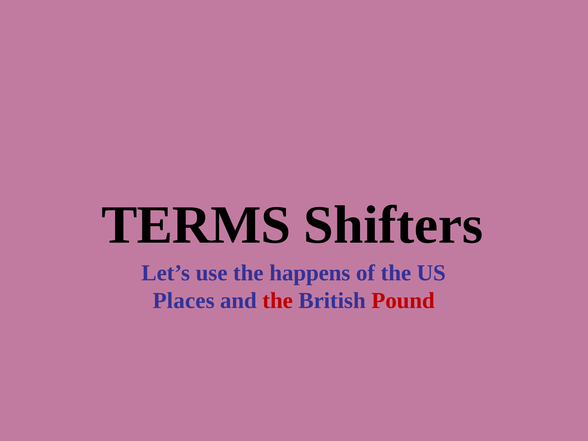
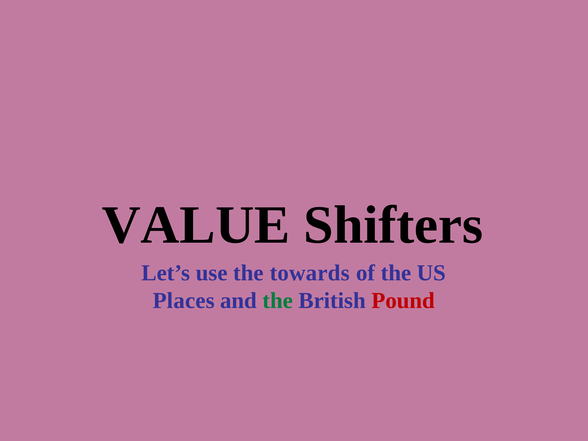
TERMS: TERMS -> VALUE
happens: happens -> towards
the at (278, 301) colour: red -> green
